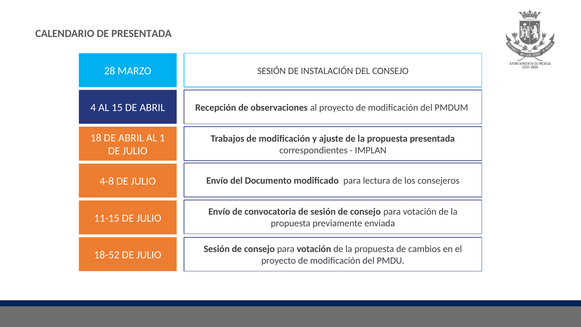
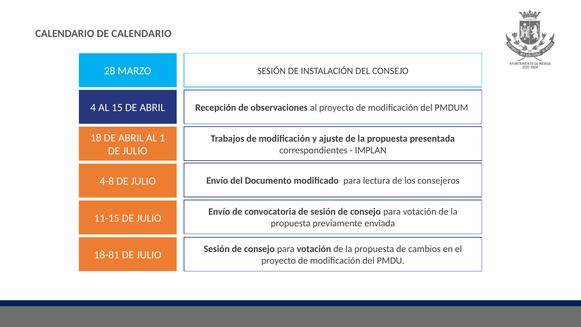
DE PRESENTADA: PRESENTADA -> CALENDARIO
18-52: 18-52 -> 18-81
